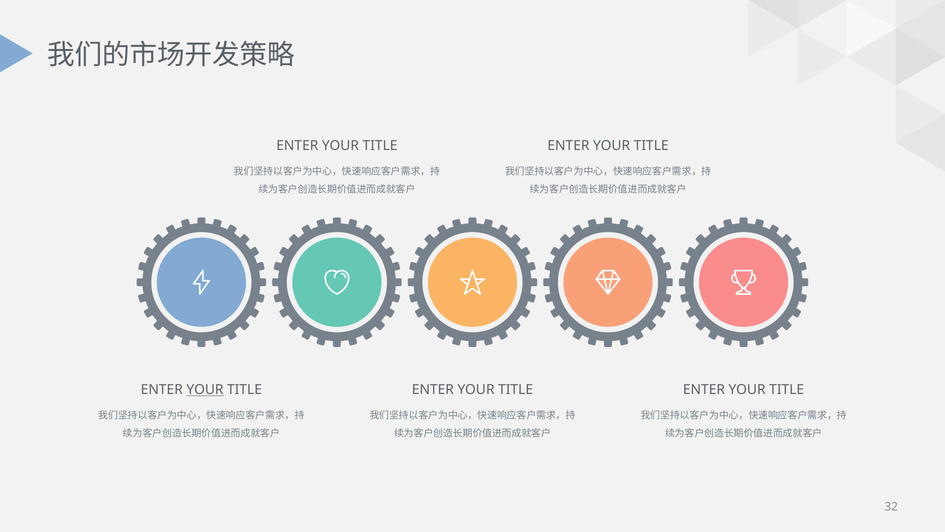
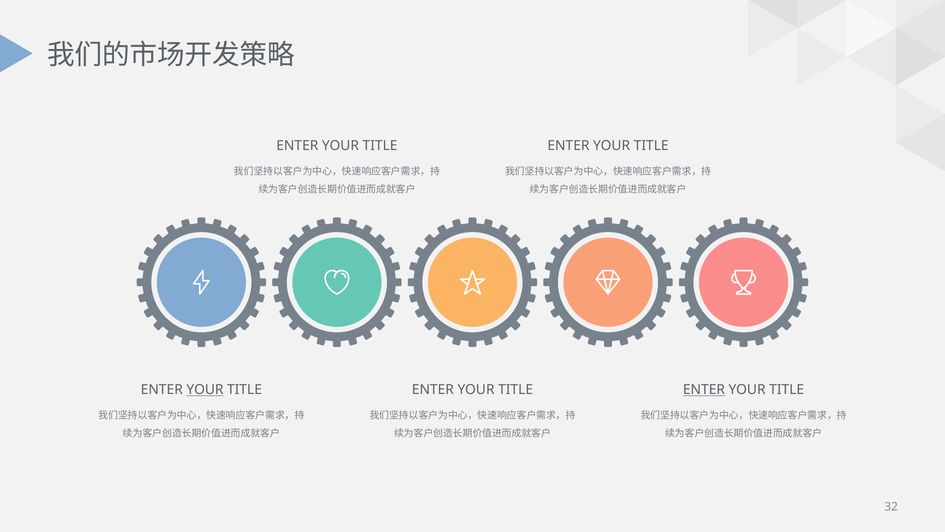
ENTER at (704, 389) underline: none -> present
